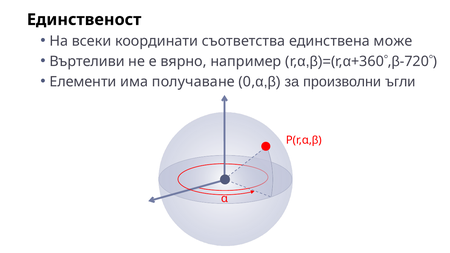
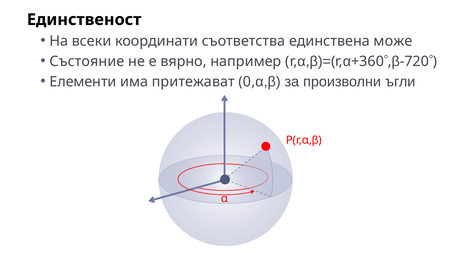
Въртеливи: Въртеливи -> Състояние
получаване: получаване -> притежават
